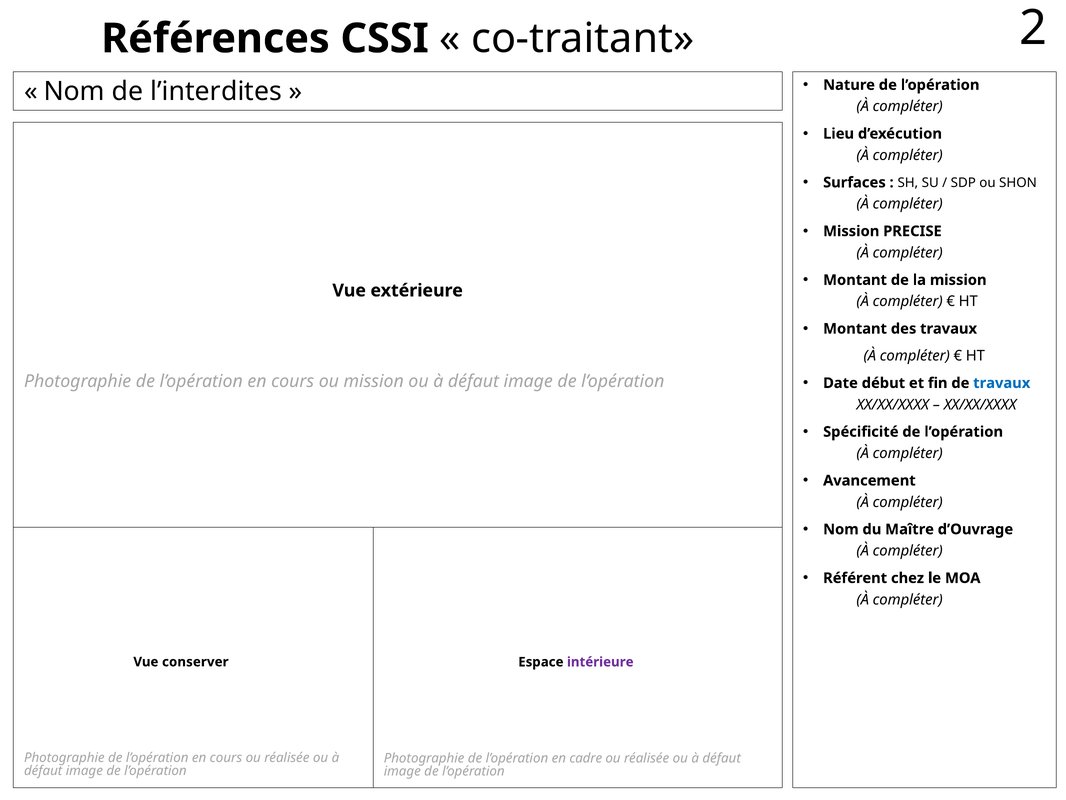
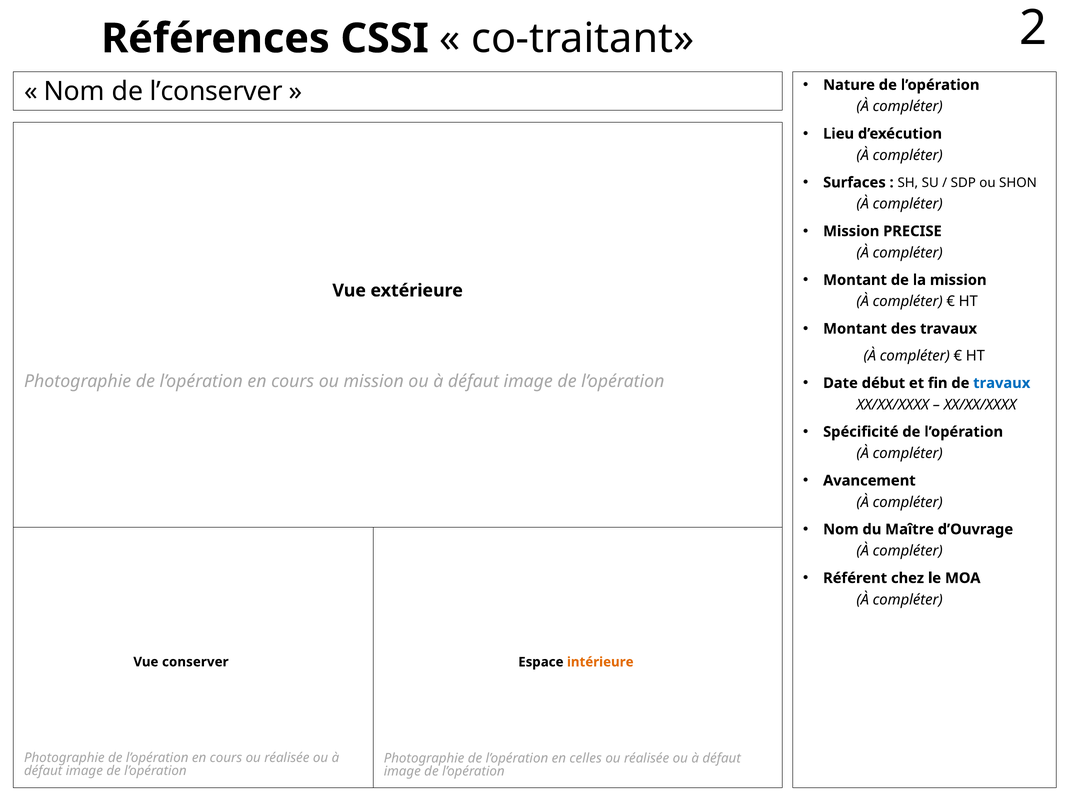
l’interdites: l’interdites -> l’conserver
intérieure colour: purple -> orange
cadre: cadre -> celles
